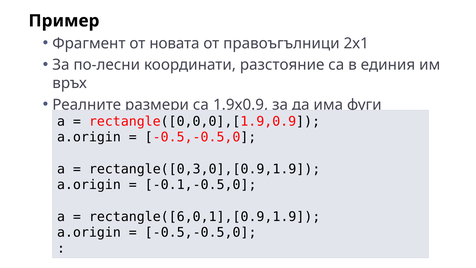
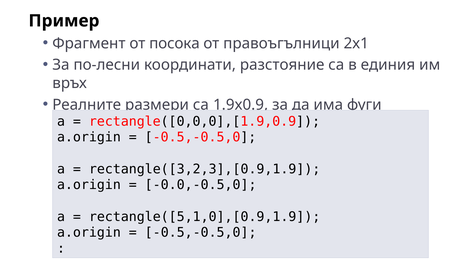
новата: новата -> посока
rectangle([0,3,0],[0.9,1.9: rectangle([0,3,0],[0.9,1.9 -> rectangle([3,2,3],[0.9,1.9
-0.1,-0.5,0: -0.1,-0.5,0 -> -0.0,-0.5,0
rectangle([6,0,1],[0.9,1.9: rectangle([6,0,1],[0.9,1.9 -> rectangle([5,1,0],[0.9,1.9
